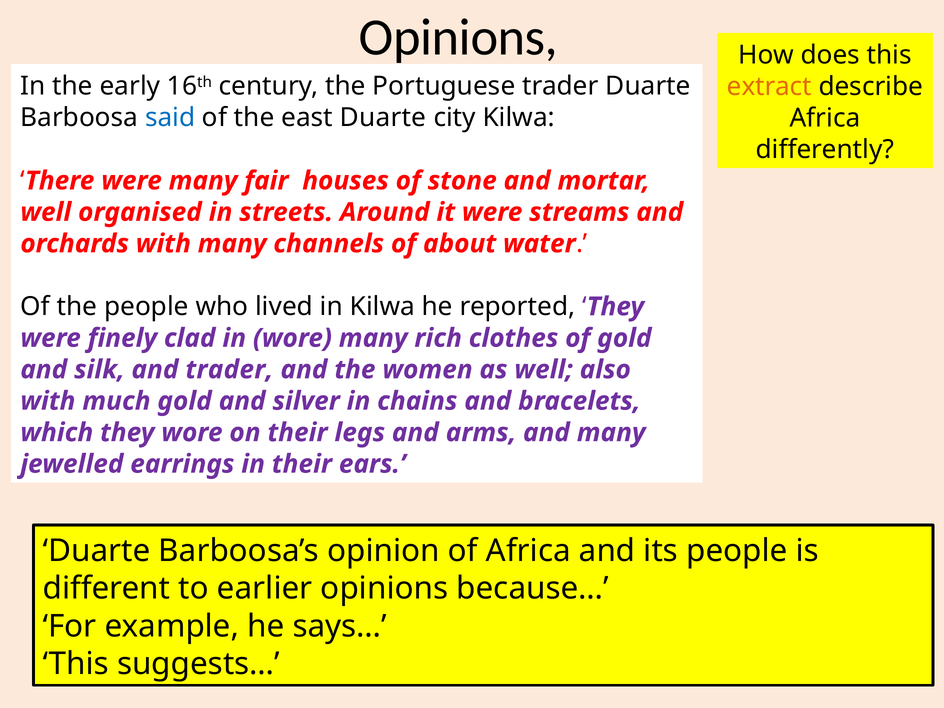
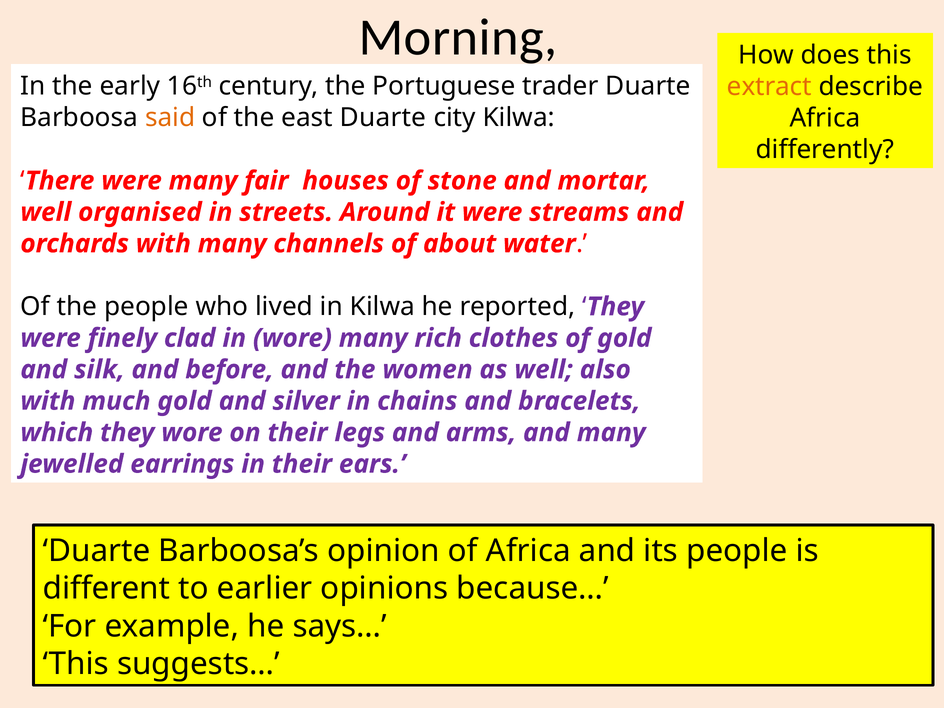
Opinions at (458, 38): Opinions -> Morning
said colour: blue -> orange
and trader: trader -> before
